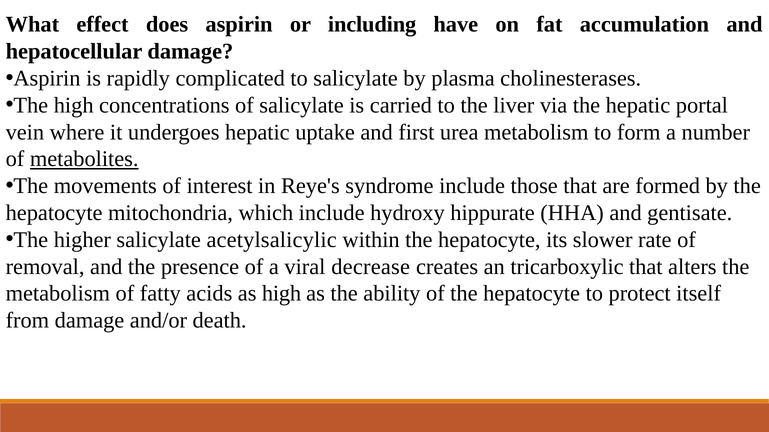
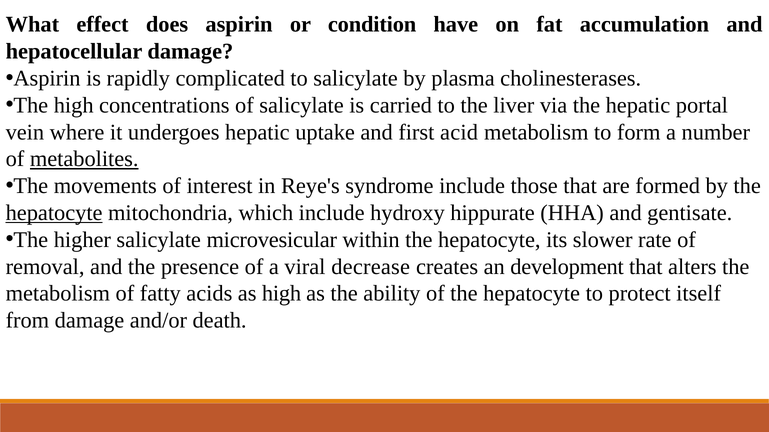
including: including -> condition
urea: urea -> acid
hepatocyte at (54, 213) underline: none -> present
acetylsalicylic: acetylsalicylic -> microvesicular
tricarboxylic: tricarboxylic -> development
